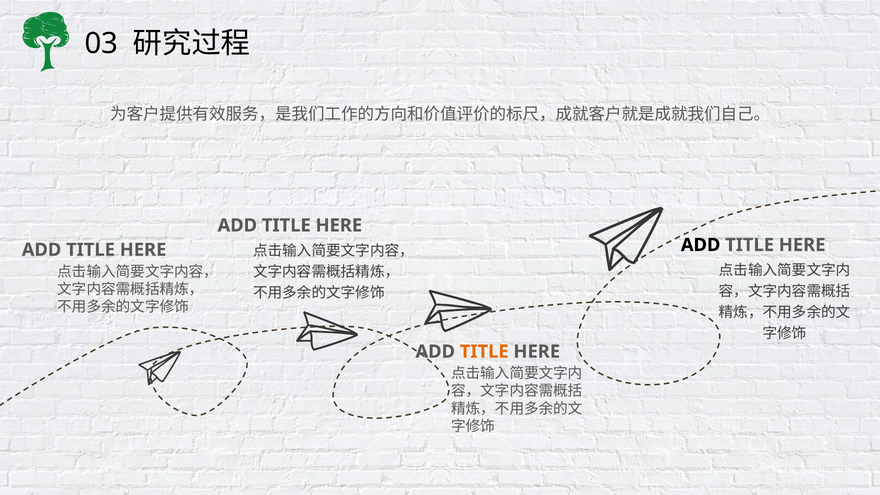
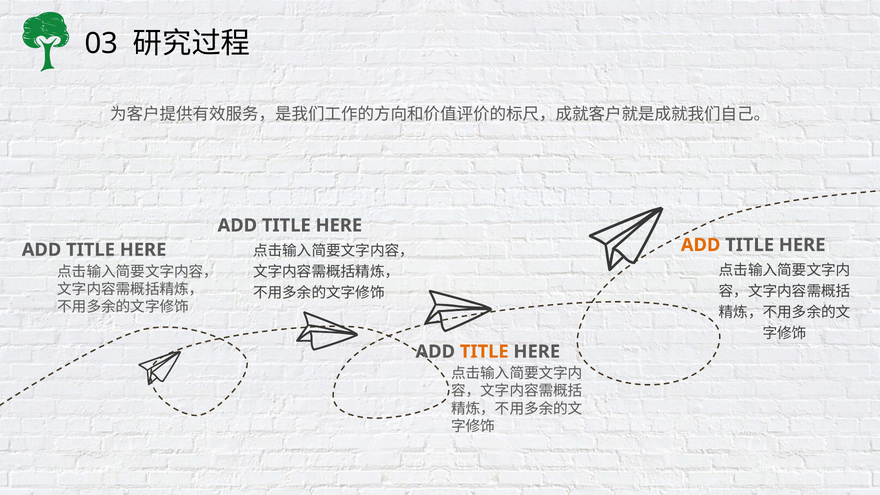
ADD at (701, 245) colour: black -> orange
